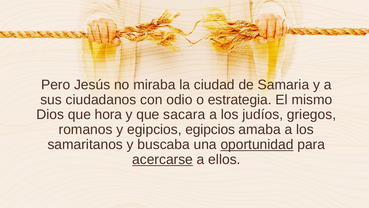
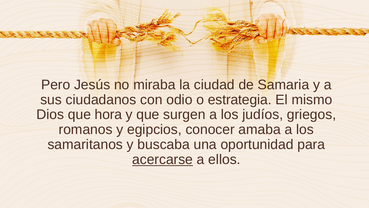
sacara: sacara -> surgen
egipcios egipcios: egipcios -> conocer
oportunidad underline: present -> none
